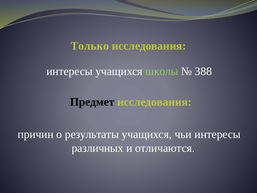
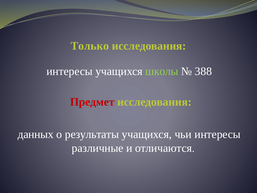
Предмет colour: black -> red
причин: причин -> данных
различных: различных -> различные
